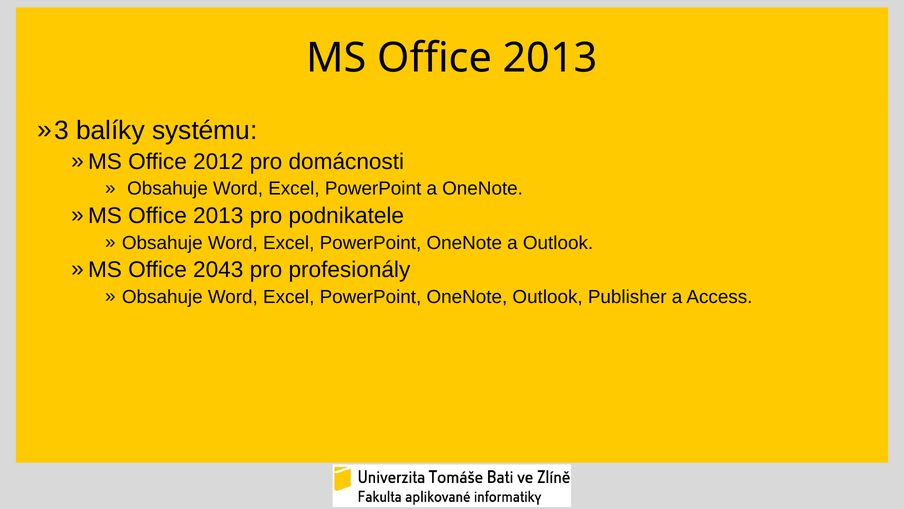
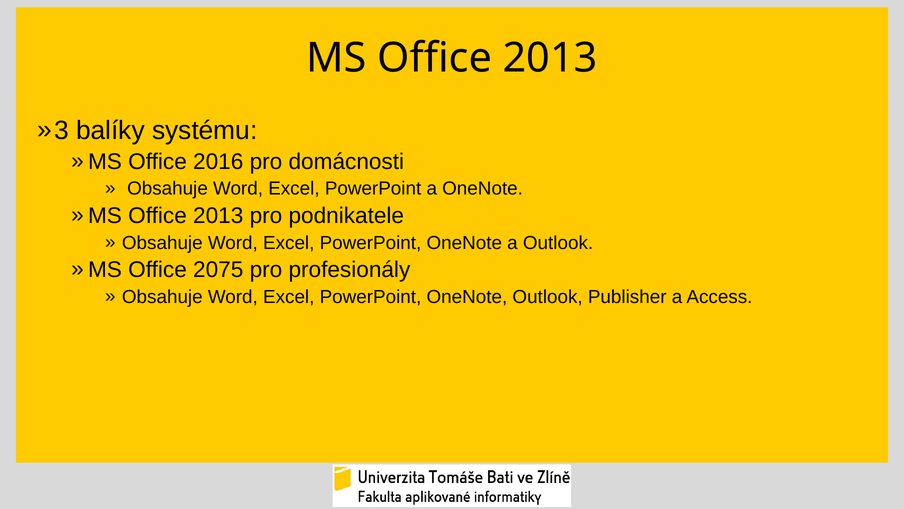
2012: 2012 -> 2016
2043: 2043 -> 2075
